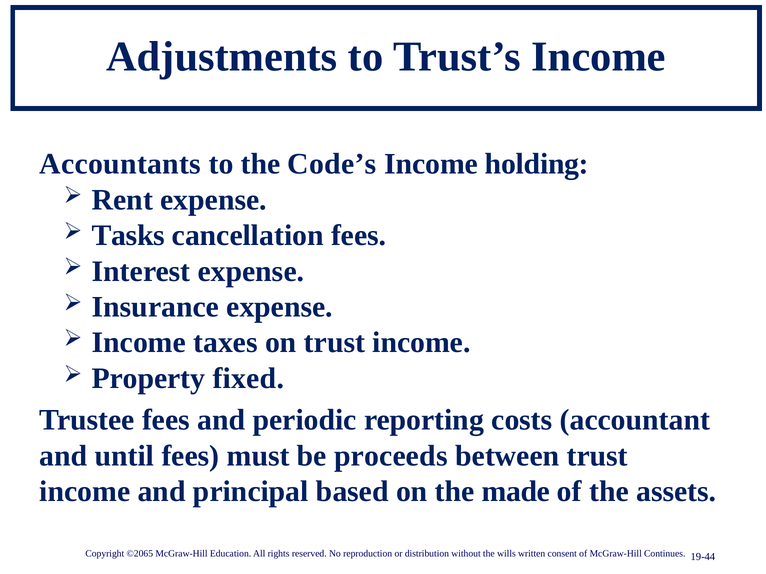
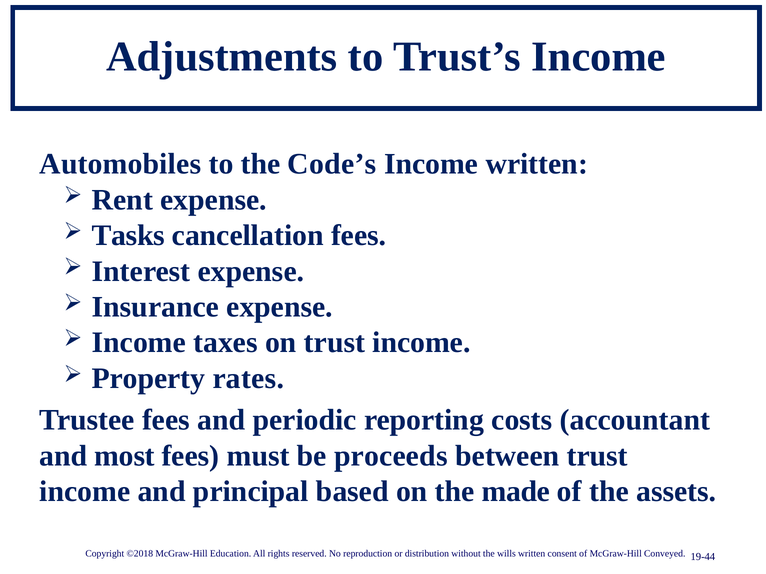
Accountants: Accountants -> Automobiles
Income holding: holding -> written
fixed: fixed -> rates
until: until -> most
©2065: ©2065 -> ©2018
Continues: Continues -> Conveyed
